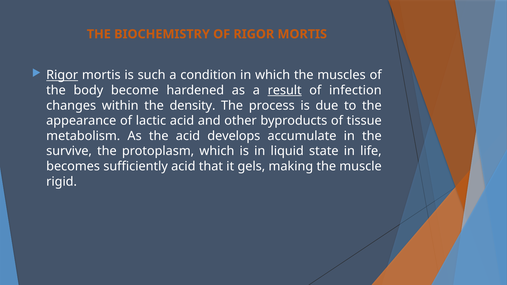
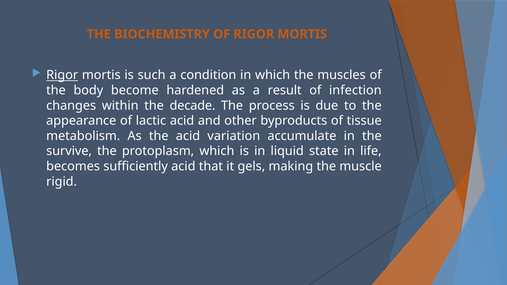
result underline: present -> none
density: density -> decade
develops: develops -> variation
